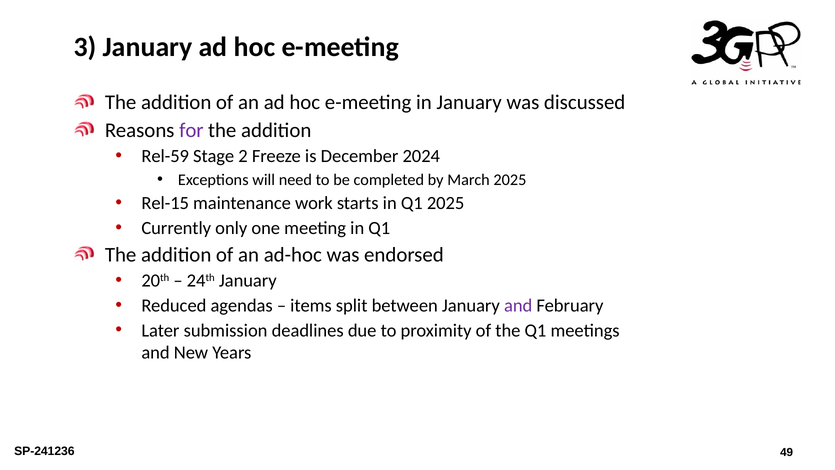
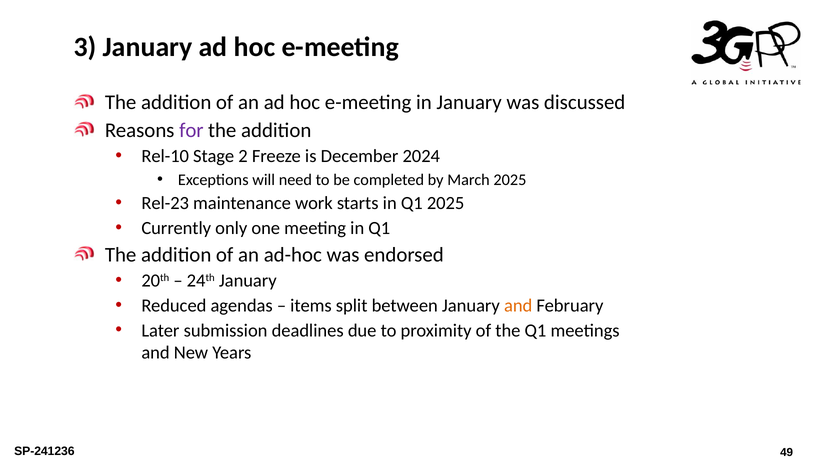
Rel-59: Rel-59 -> Rel-10
Rel-15: Rel-15 -> Rel-23
and at (518, 305) colour: purple -> orange
